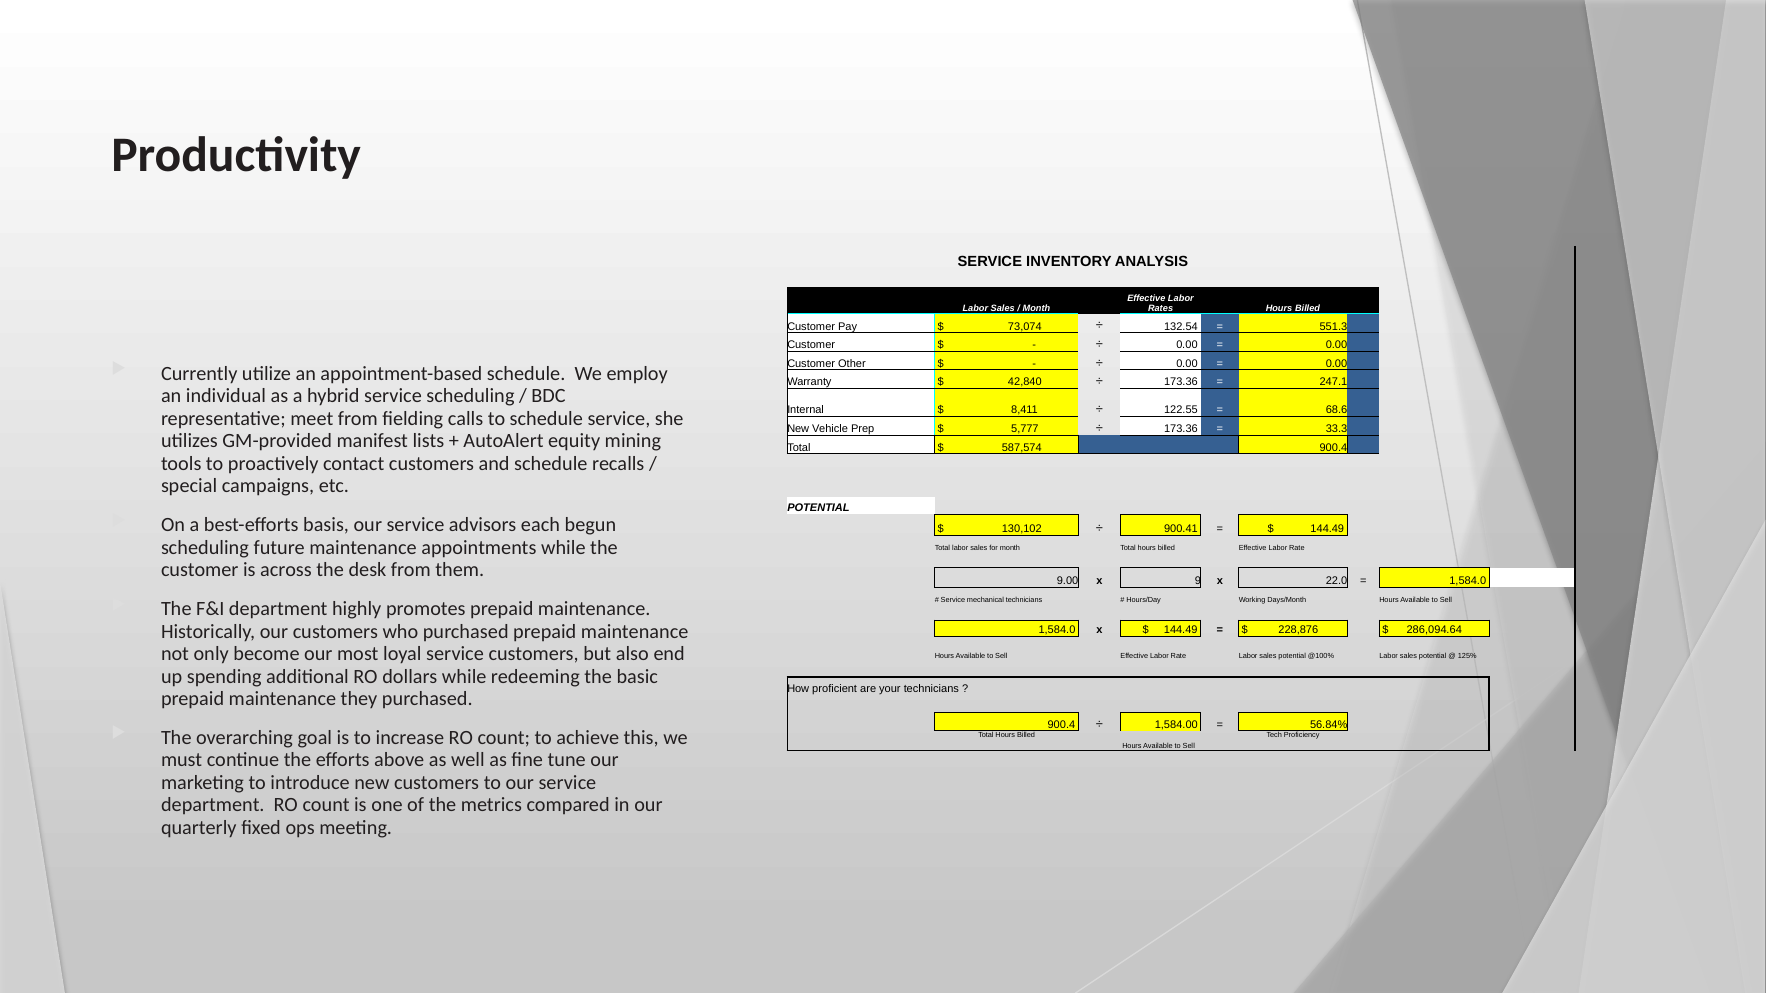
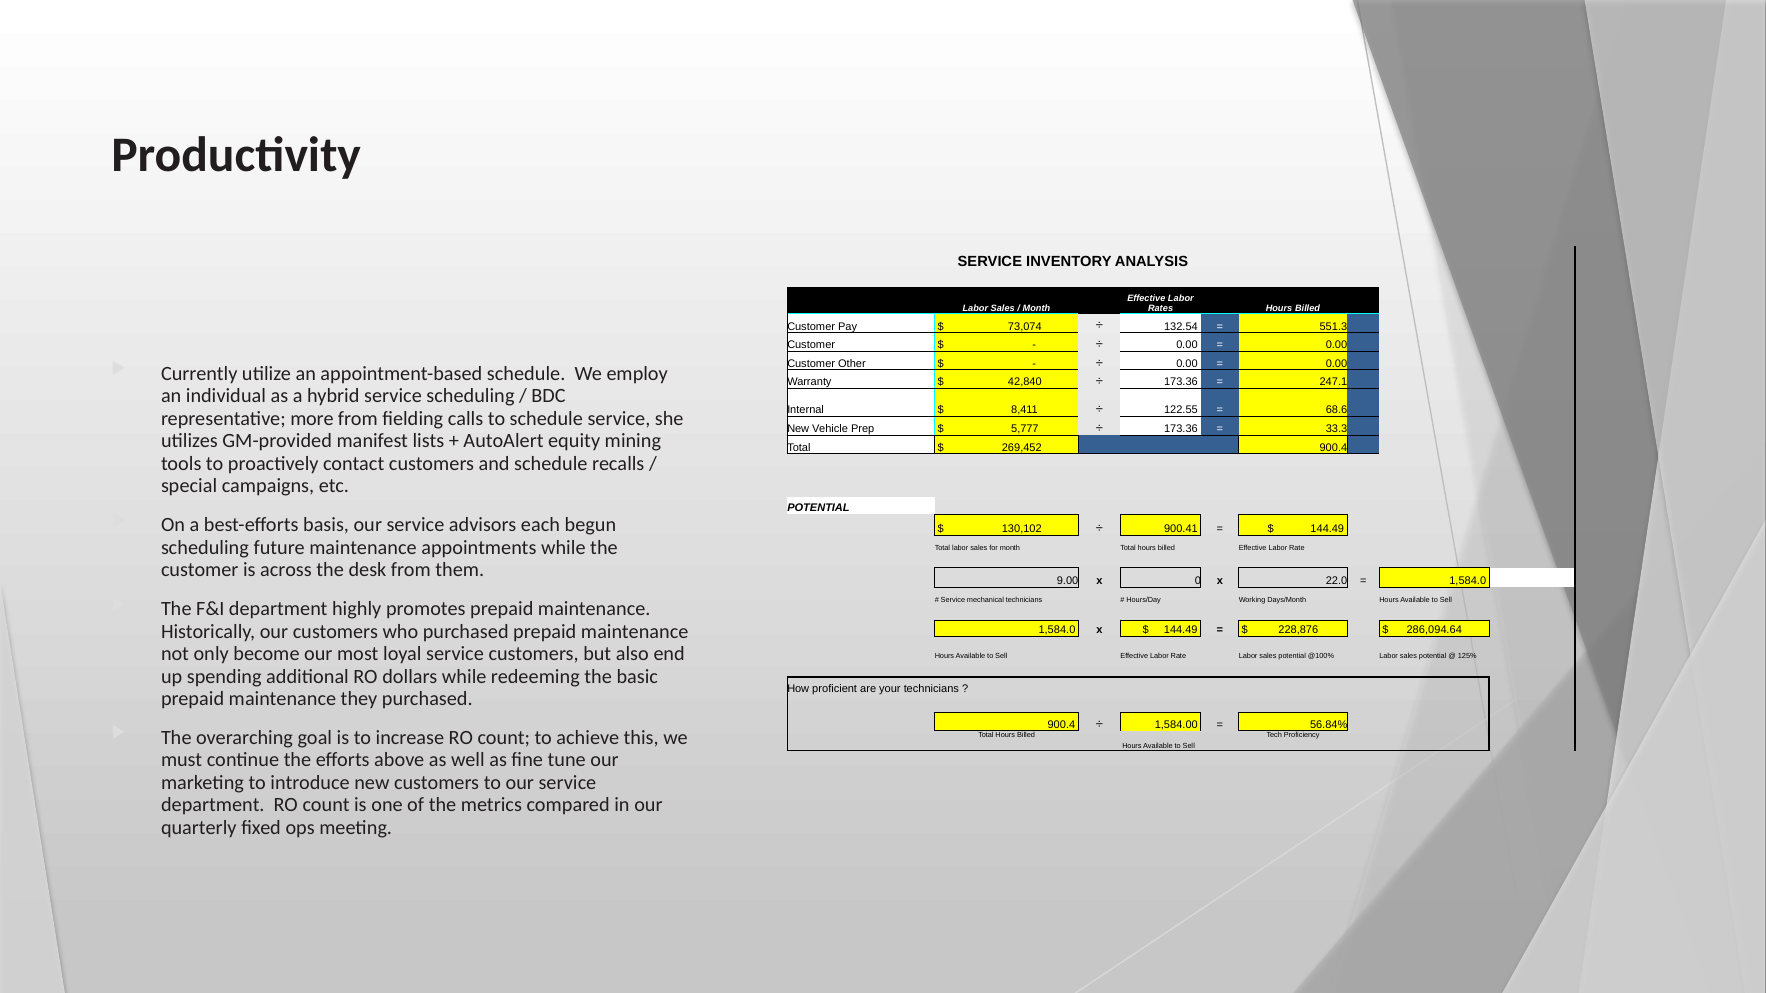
meet: meet -> more
587,574: 587,574 -> 269,452
9: 9 -> 0
